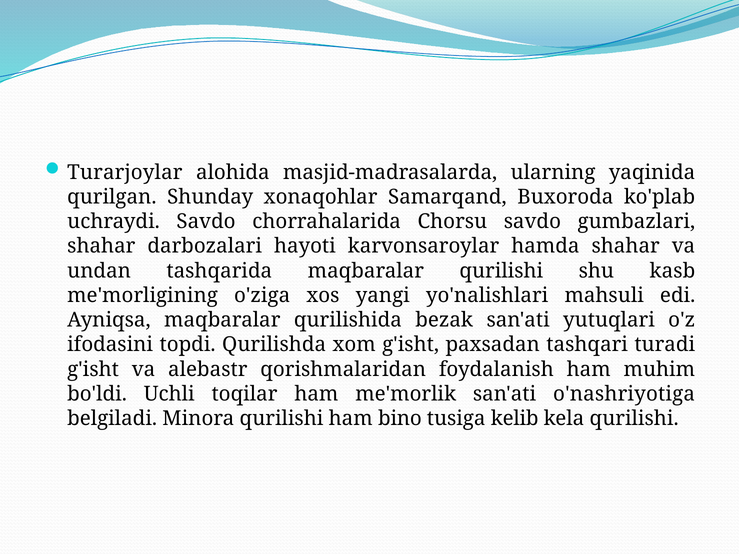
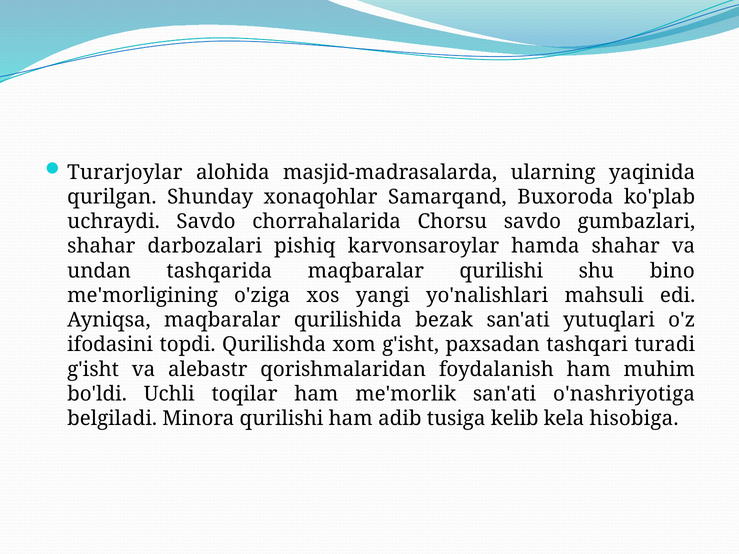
hayoti: hayoti -> pishiq
kasb: kasb -> bino
bino: bino -> adib
kela qurilishi: qurilishi -> hisobiga
